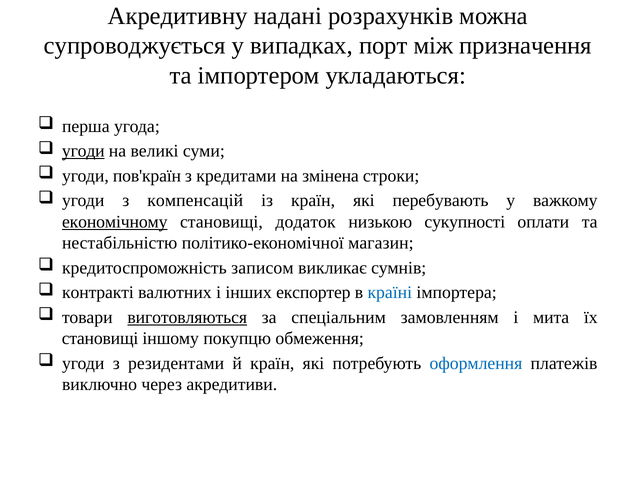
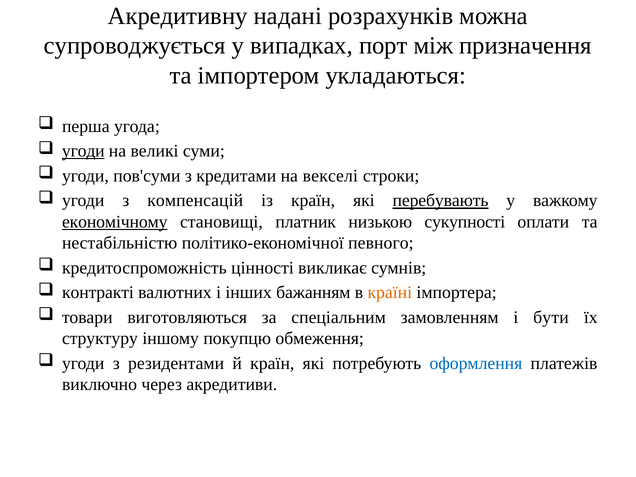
пов'країн: пов'країн -> пов'суми
змінена: змінена -> векселі
перебувають underline: none -> present
додаток: додаток -> платник
магазин: магазин -> певного
записом: записом -> цінності
експортер: експортер -> бажанням
країні colour: blue -> orange
виготовляються underline: present -> none
мита: мита -> бути
становищі at (100, 339): становищі -> структуру
